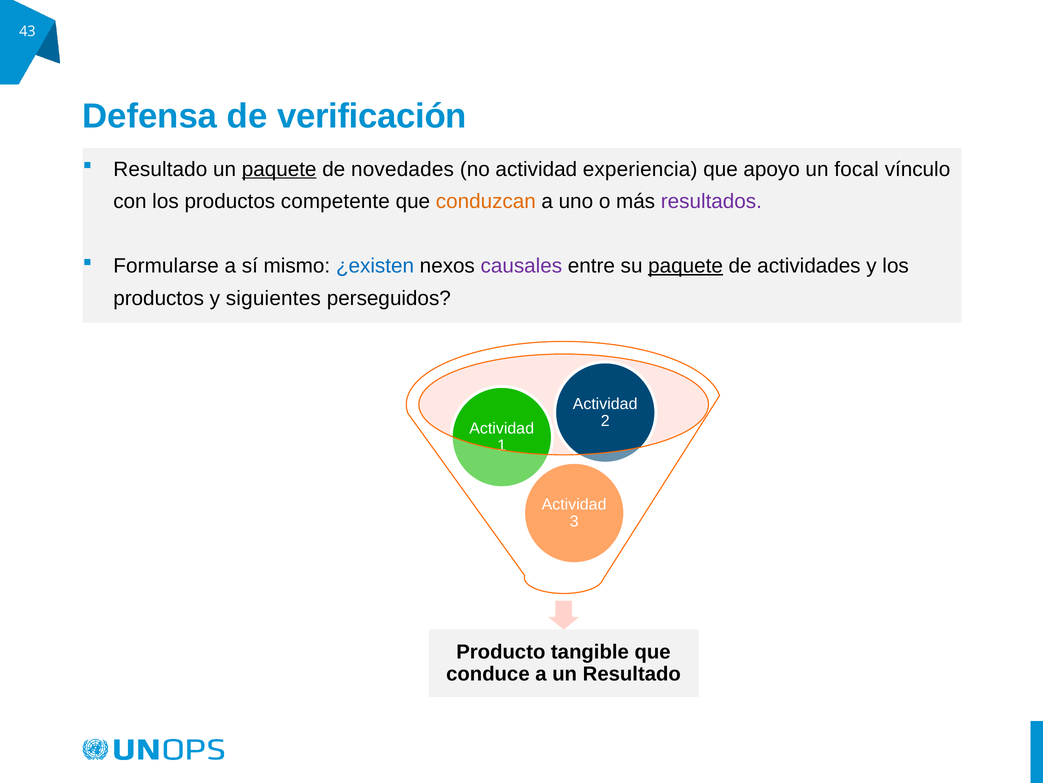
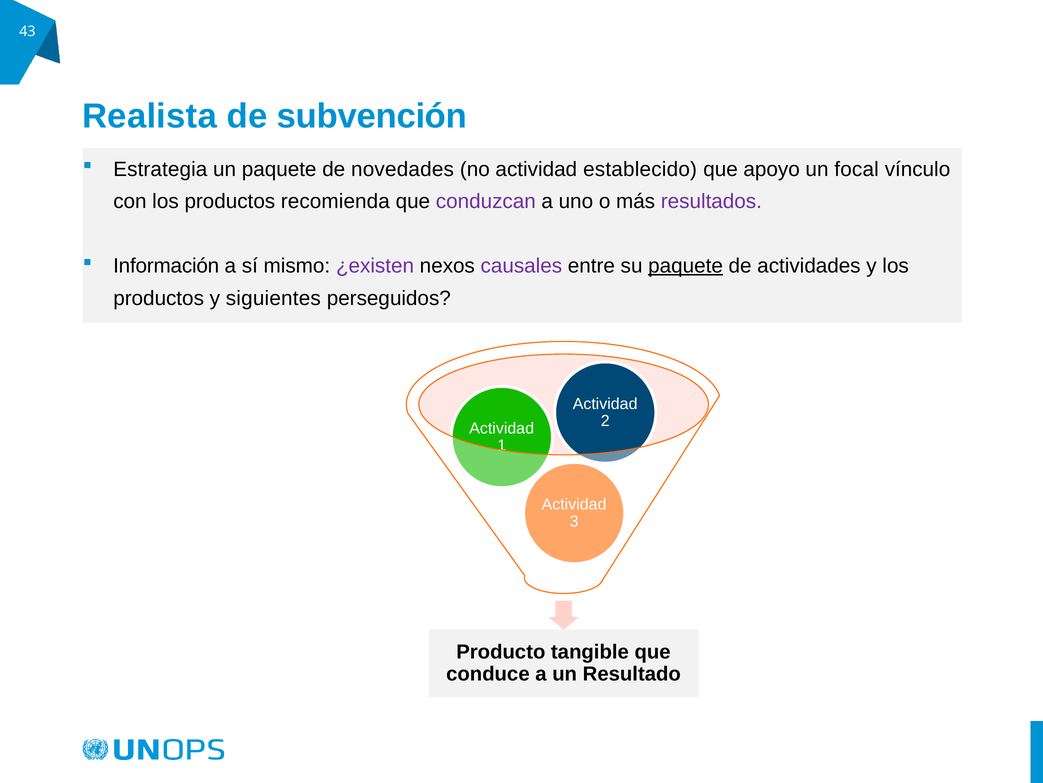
Defensa: Defensa -> Realista
verificación: verificación -> subvención
Resultado at (160, 169): Resultado -> Estrategia
paquete at (279, 169) underline: present -> none
experiencia: experiencia -> establecido
competente: competente -> recomienda
conduzcan colour: orange -> purple
Formularse: Formularse -> Información
¿existen colour: blue -> purple
